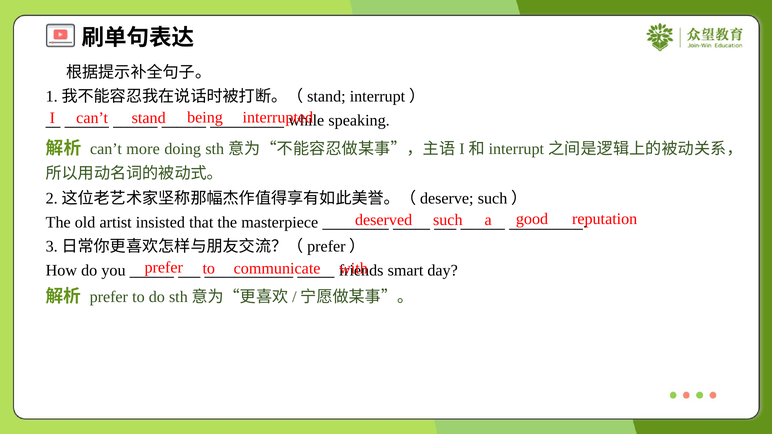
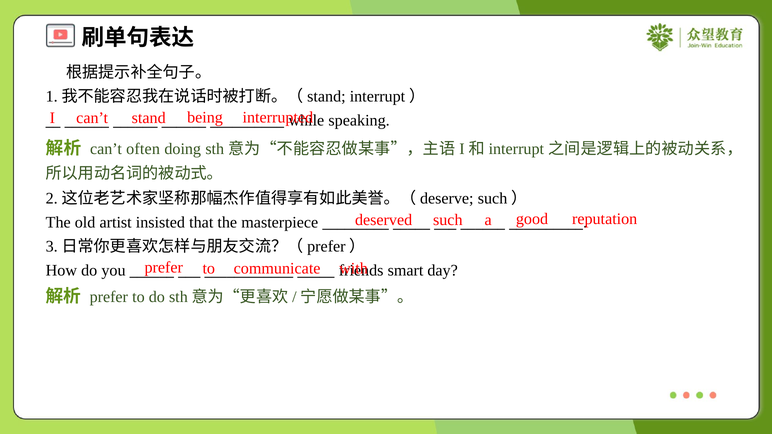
more: more -> often
